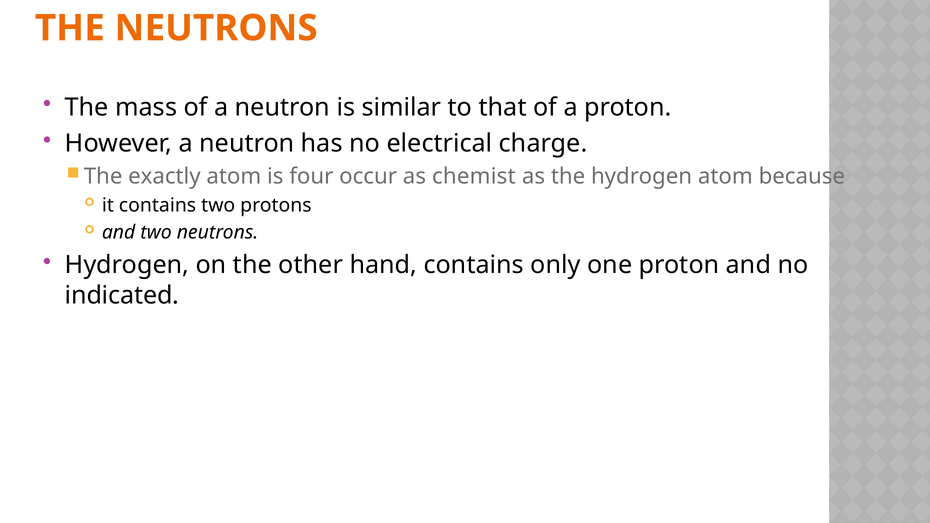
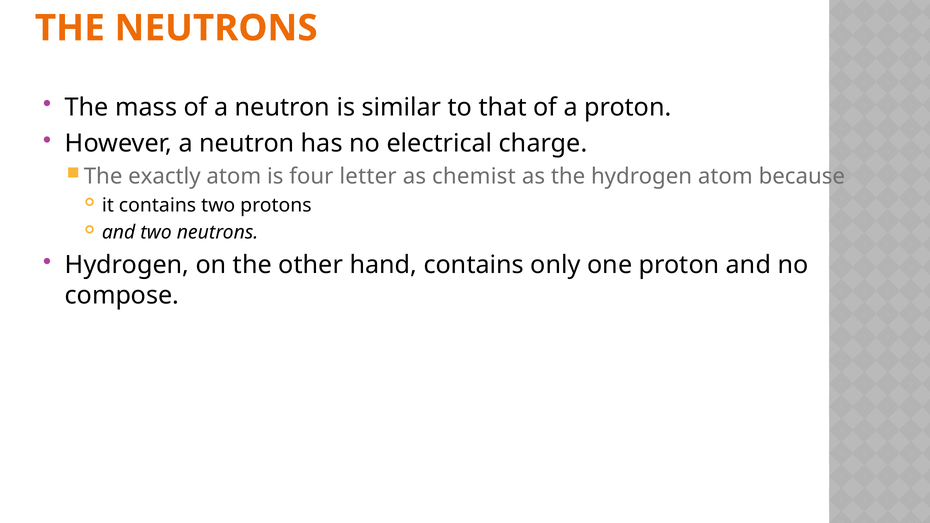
occur: occur -> letter
indicated: indicated -> compose
